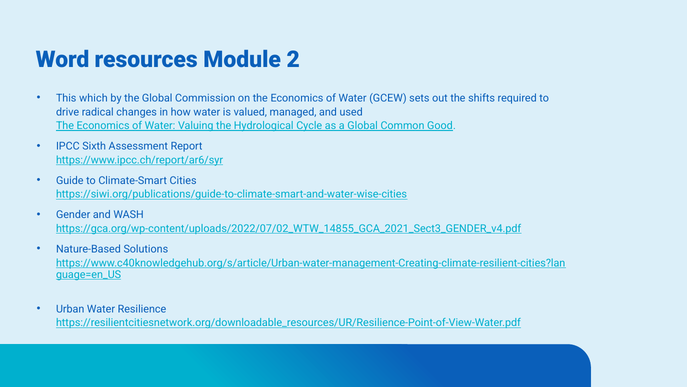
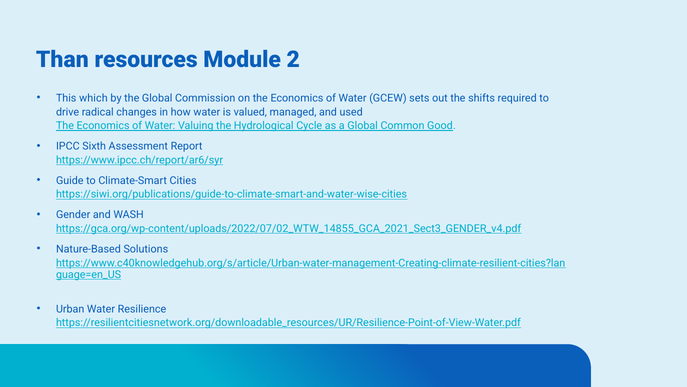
Word: Word -> Than
